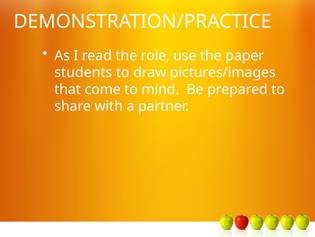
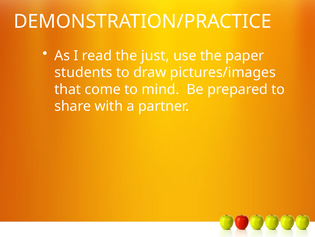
role: role -> just
